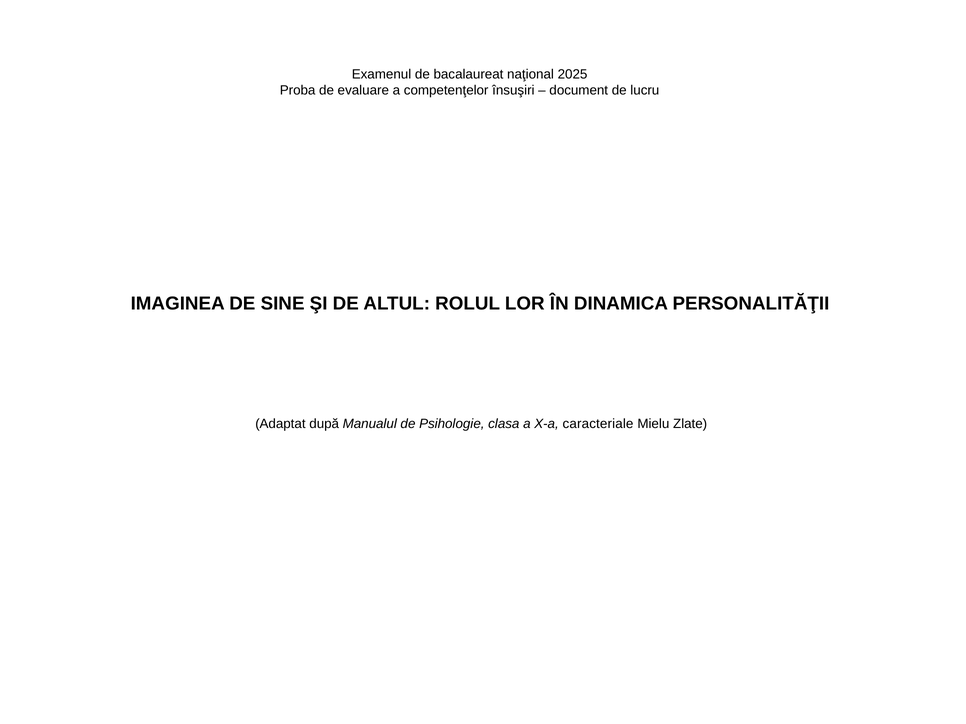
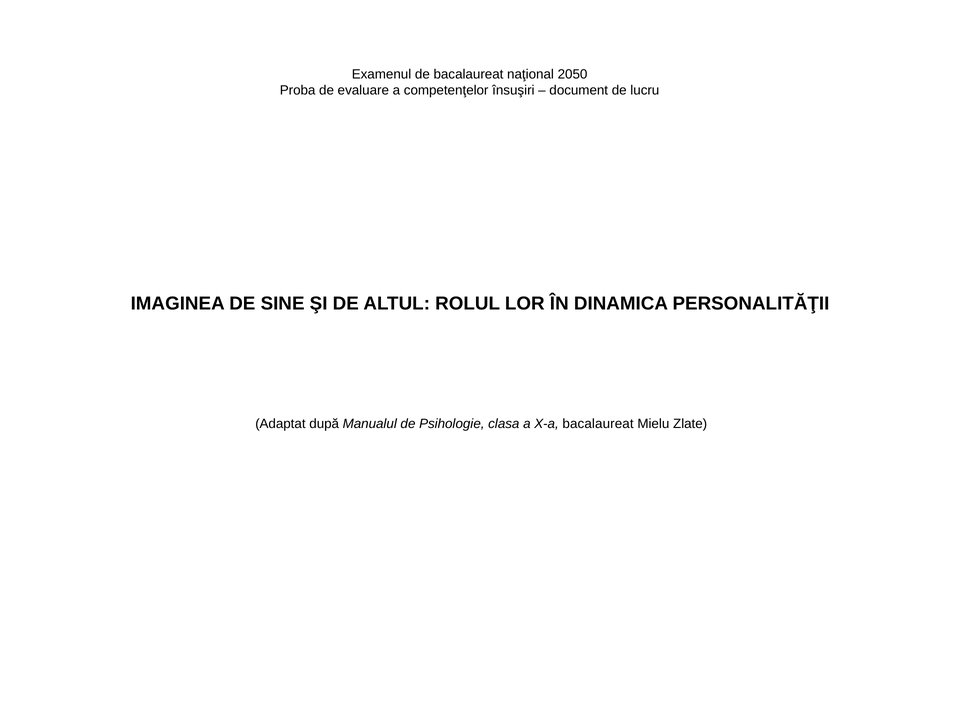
2025: 2025 -> 2050
X-a caracteriale: caracteriale -> bacalaureat
